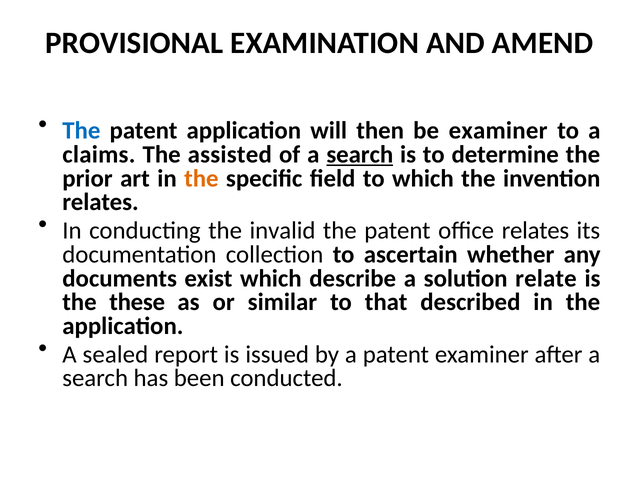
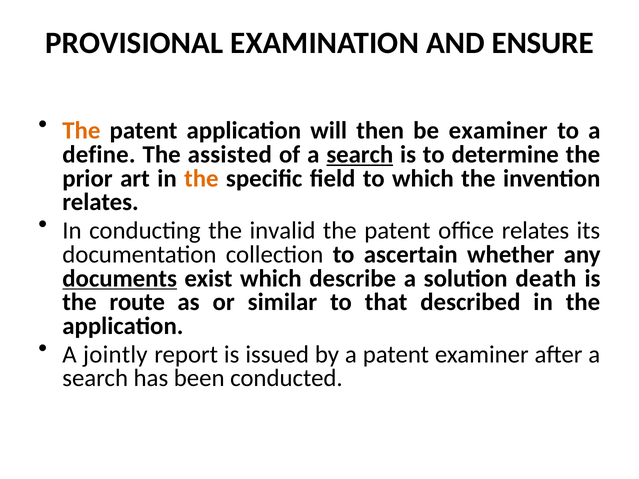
AMEND: AMEND -> ENSURE
The at (81, 131) colour: blue -> orange
claims: claims -> define
documents underline: none -> present
relate: relate -> death
these: these -> route
sealed: sealed -> jointly
